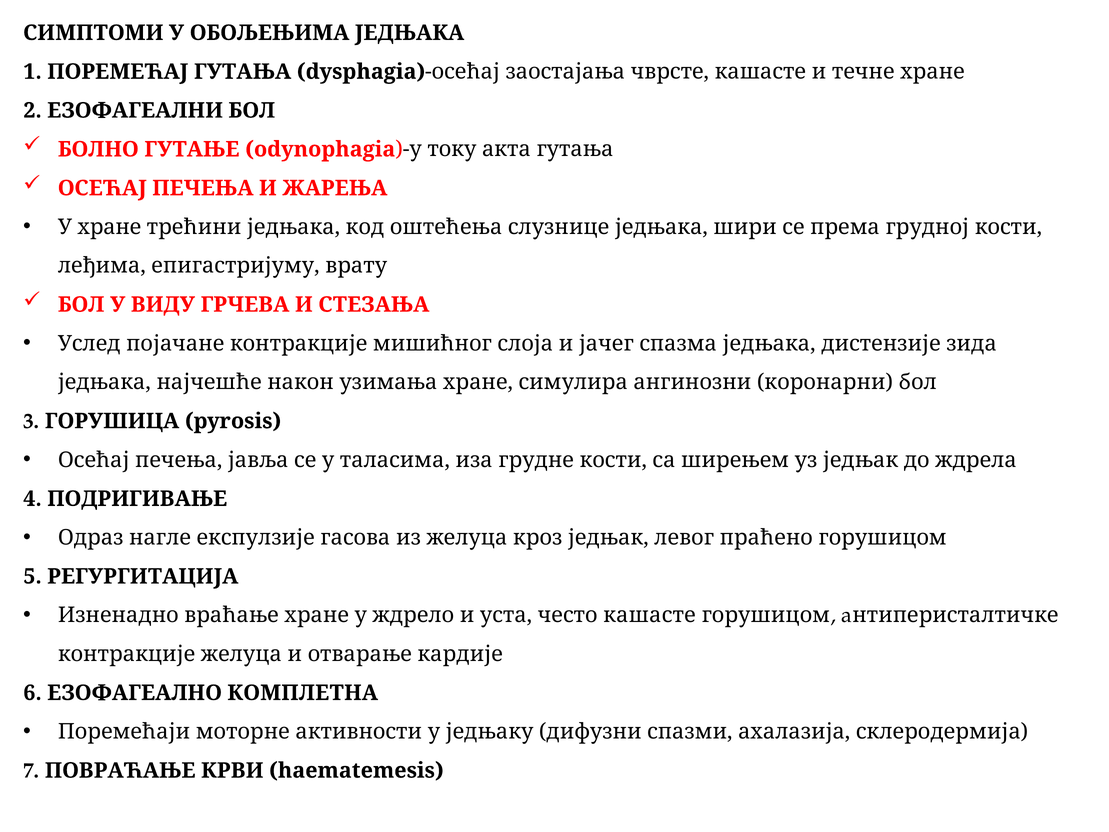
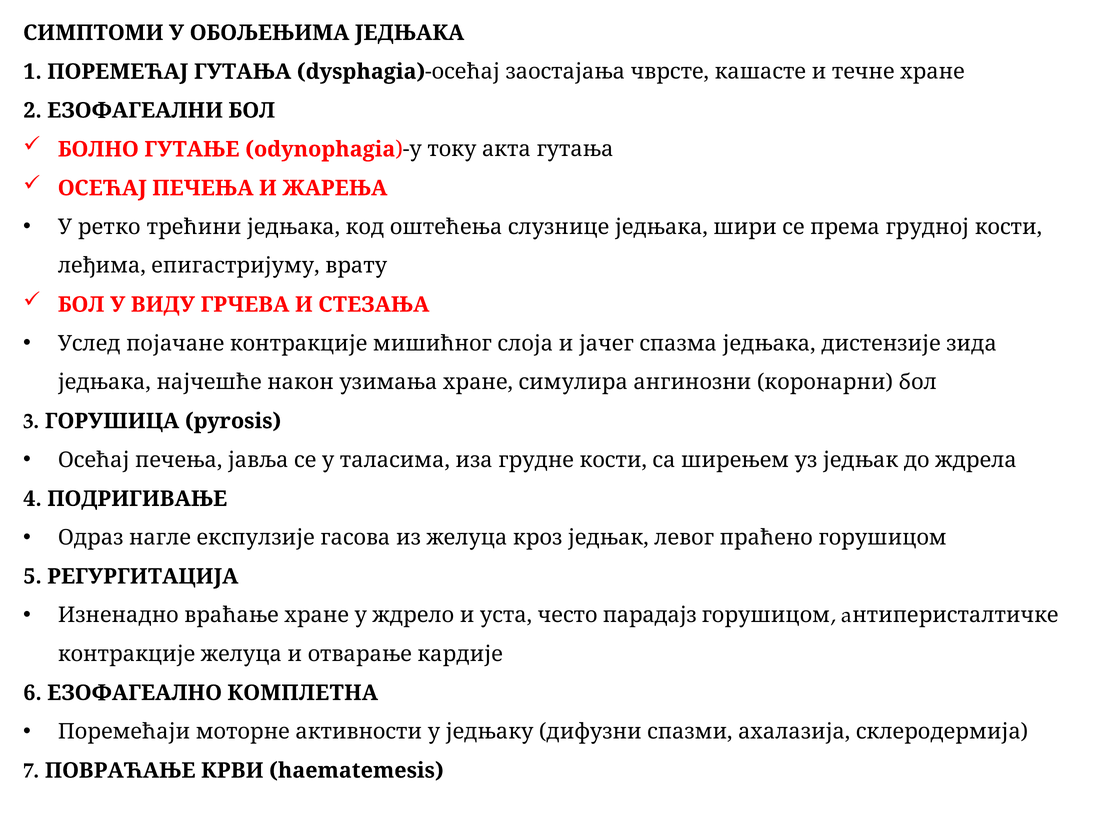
У хране: хране -> ретко
често кашасте: кашасте -> парадајз
